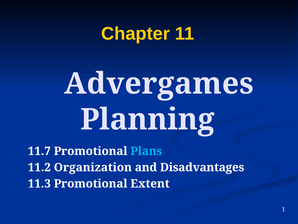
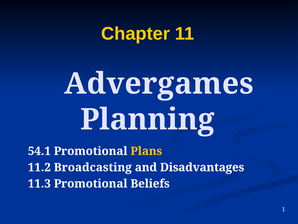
11.7: 11.7 -> 54.1
Plans colour: light blue -> yellow
Organization: Organization -> Broadcasting
Extent: Extent -> Beliefs
